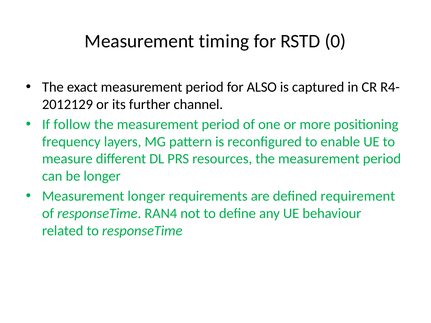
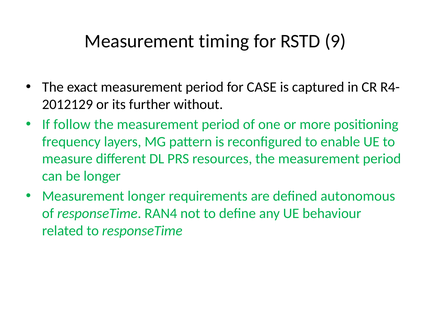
0: 0 -> 9
ALSO: ALSO -> CASE
channel: channel -> without
requirement: requirement -> autonomous
